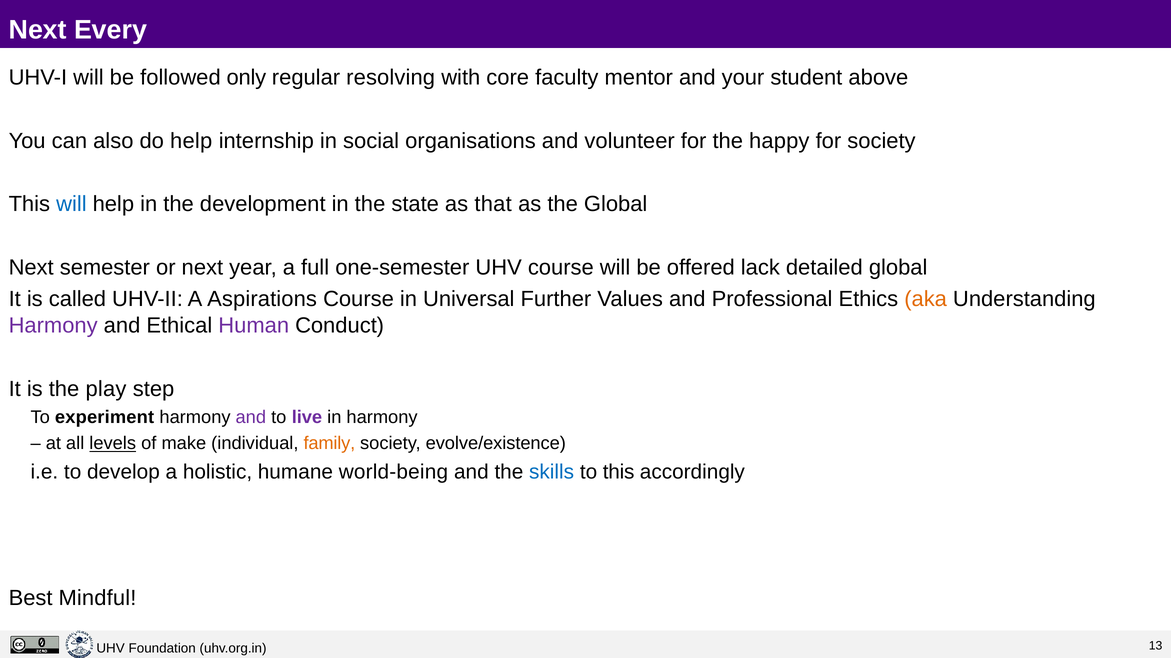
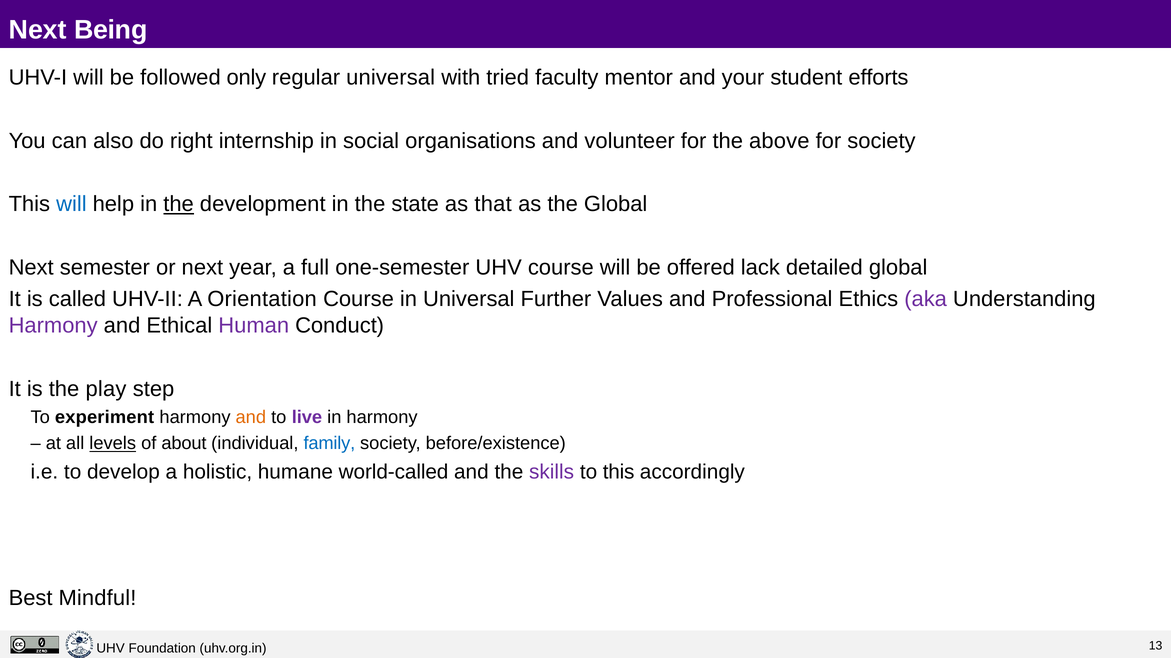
Every: Every -> Being
regular resolving: resolving -> universal
core: core -> tried
above: above -> efforts
do help: help -> right
happy: happy -> above
the at (179, 204) underline: none -> present
Aspirations: Aspirations -> Orientation
aka colour: orange -> purple
and at (251, 418) colour: purple -> orange
make: make -> about
family colour: orange -> blue
evolve/existence: evolve/existence -> before/existence
world-being: world-being -> world-called
skills colour: blue -> purple
